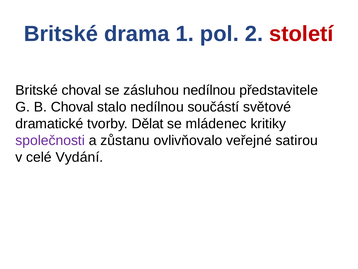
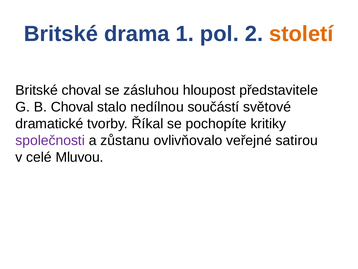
století colour: red -> orange
zásluhou nedílnou: nedílnou -> hloupost
Dělat: Dělat -> Říkal
mládenec: mládenec -> pochopíte
Vydání: Vydání -> Mluvou
